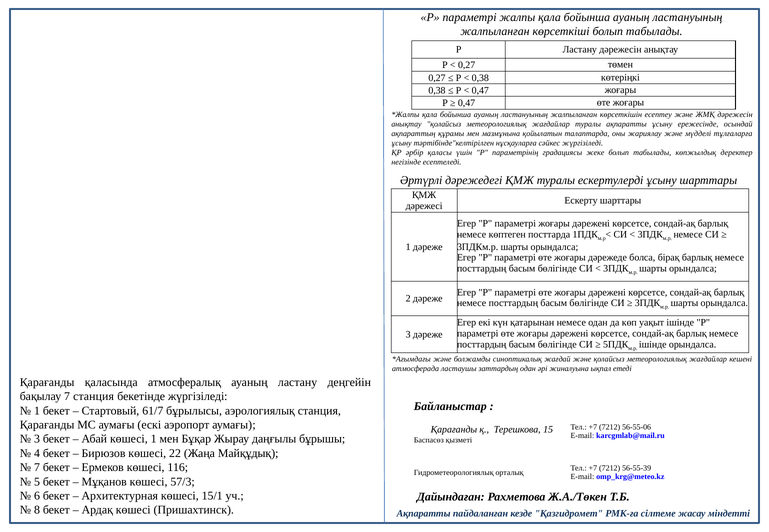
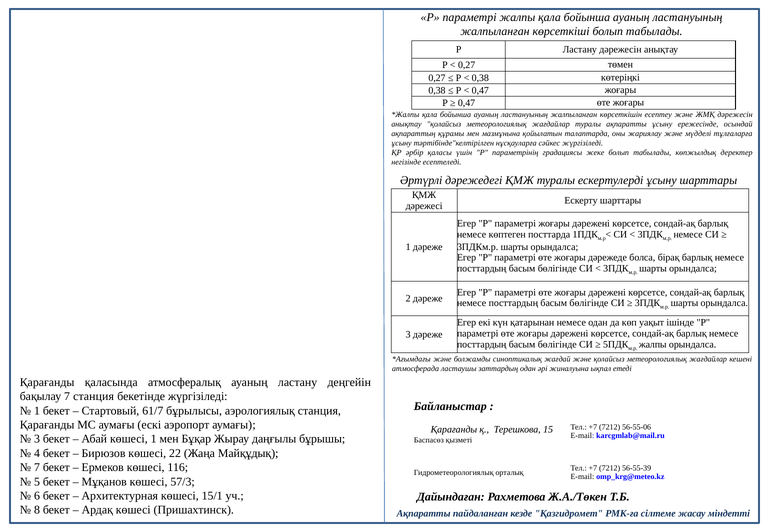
ішінде at (653, 345): ішінде -> жалпы
